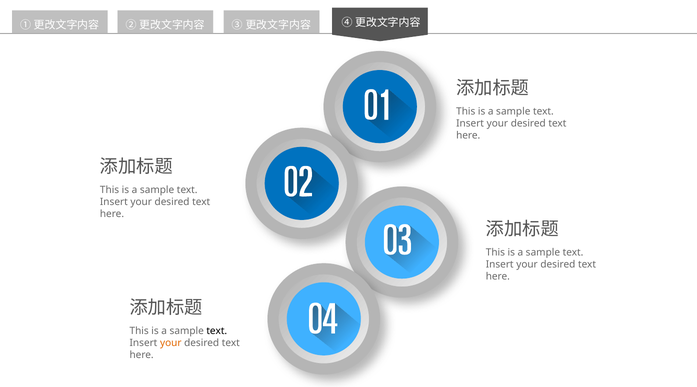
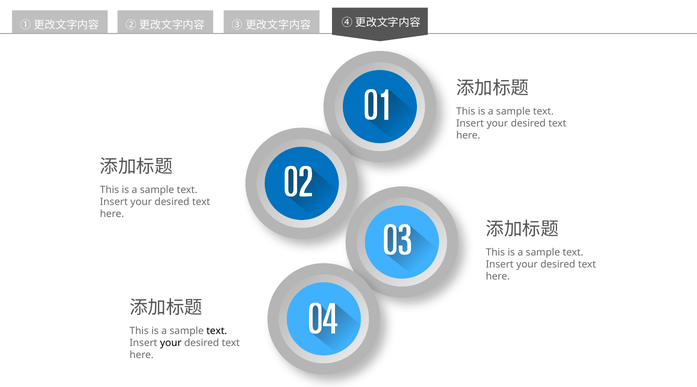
your at (171, 343) colour: orange -> black
